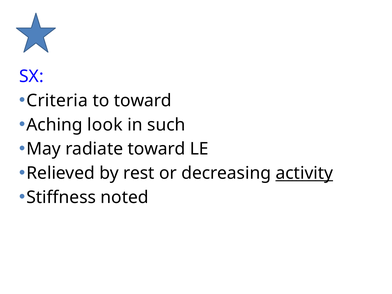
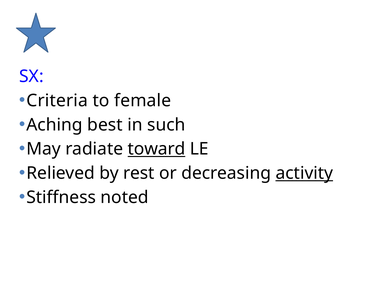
to toward: toward -> female
look: look -> best
toward at (157, 149) underline: none -> present
